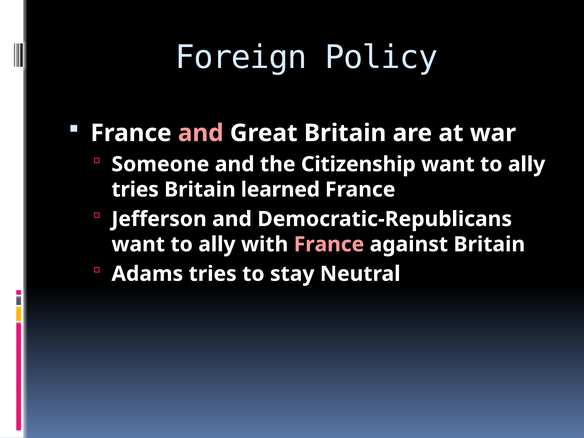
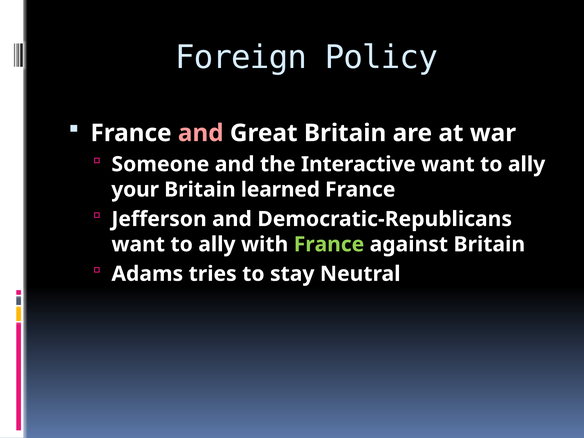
Citizenship: Citizenship -> Interactive
tries at (135, 190): tries -> your
France at (329, 244) colour: pink -> light green
